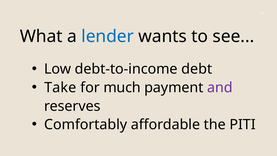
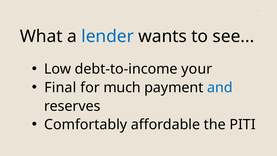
debt: debt -> your
Take: Take -> Final
and colour: purple -> blue
